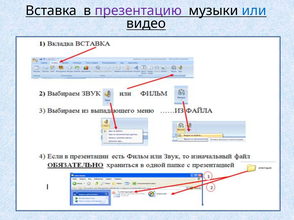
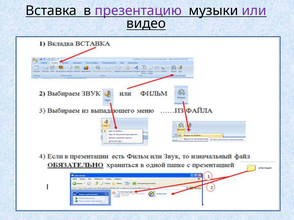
или colour: blue -> purple
